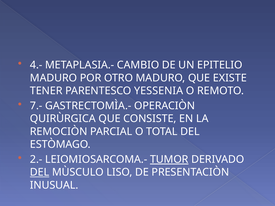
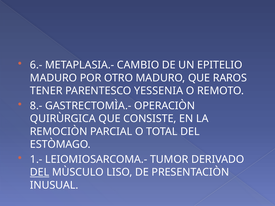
4.-: 4.- -> 6.-
EXISTE: EXISTE -> RAROS
7.-: 7.- -> 8.-
2.-: 2.- -> 1.-
TUMOR underline: present -> none
